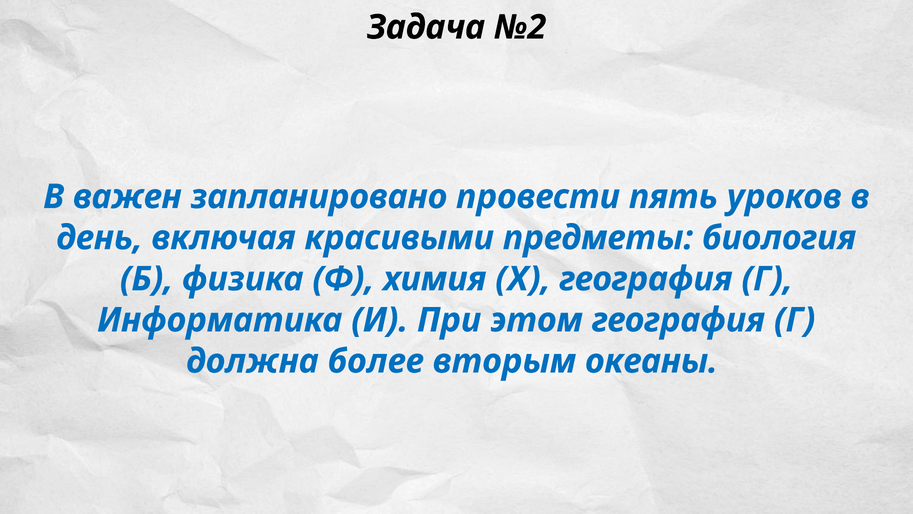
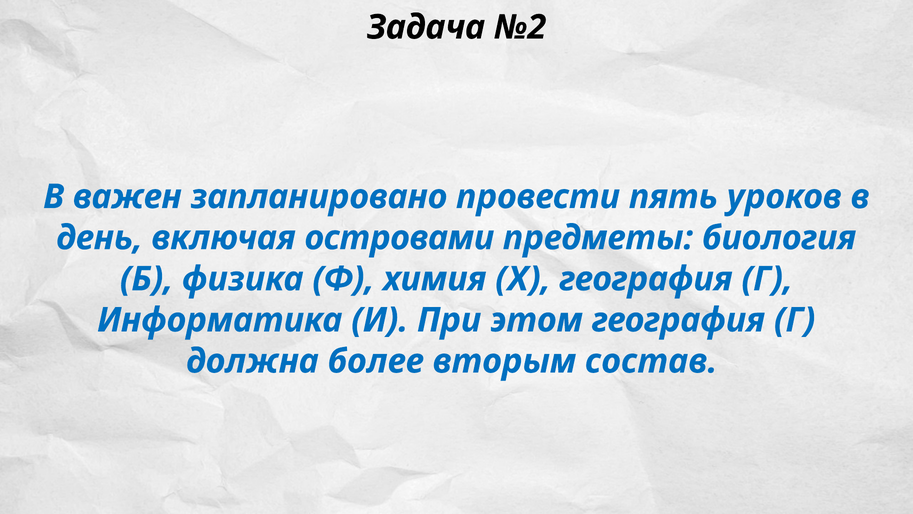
красивыми: красивыми -> островами
океаны: океаны -> состав
